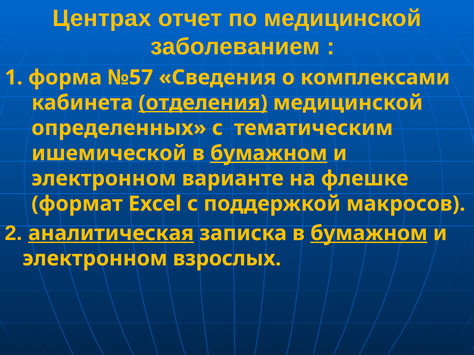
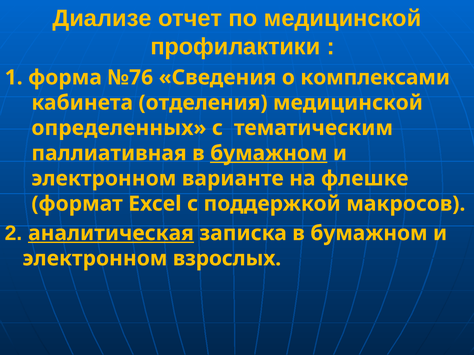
Центрах: Центрах -> Диализе
заболеванием: заболеванием -> профилактики
№57: №57 -> №76
отделения underline: present -> none
ишемической: ишемической -> паллиативная
бумажном at (369, 234) underline: present -> none
